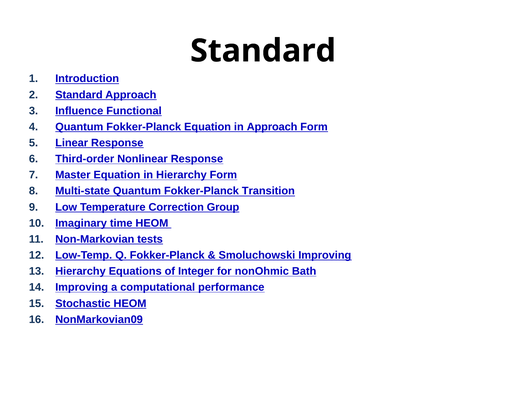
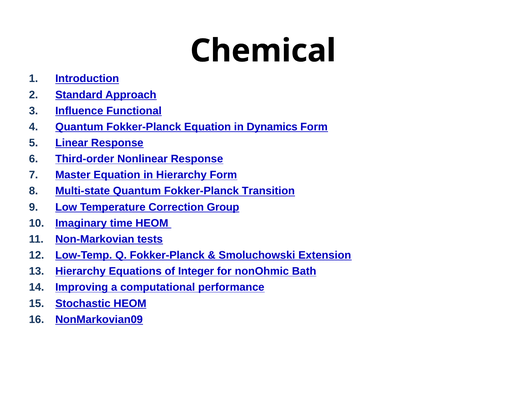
Standard at (263, 51): Standard -> Chemical
in Approach: Approach -> Dynamics
Smoluchowski Improving: Improving -> Extension
